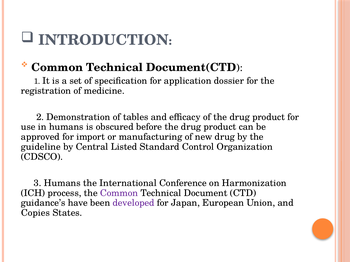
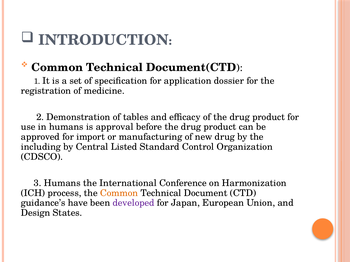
obscured: obscured -> approval
guideline: guideline -> including
Common at (119, 193) colour: purple -> orange
Copies: Copies -> Design
